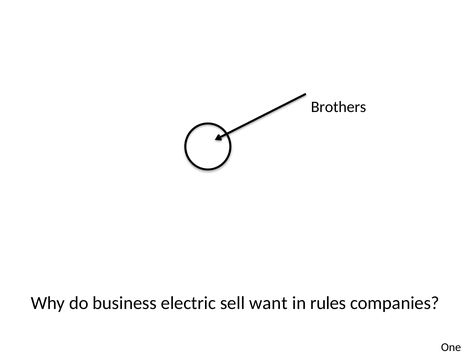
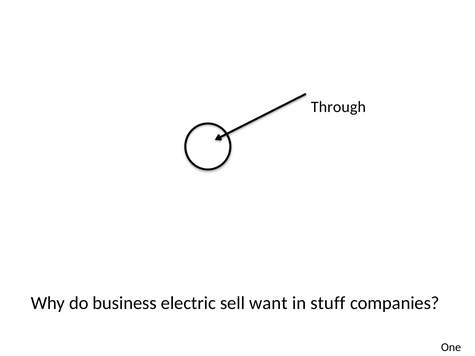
Brothers: Brothers -> Through
rules: rules -> stuff
